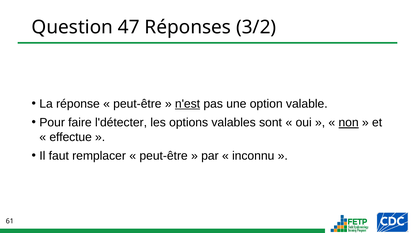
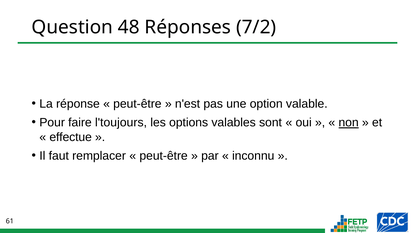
47: 47 -> 48
3/2: 3/2 -> 7/2
n'est underline: present -> none
l'détecter: l'détecter -> l'toujours
